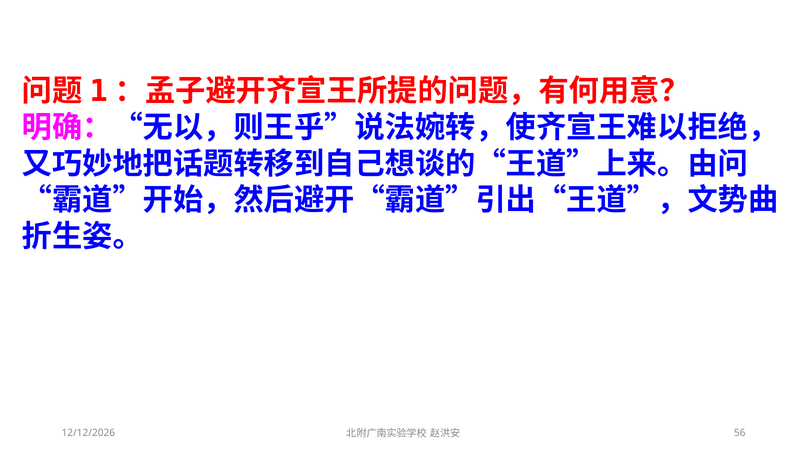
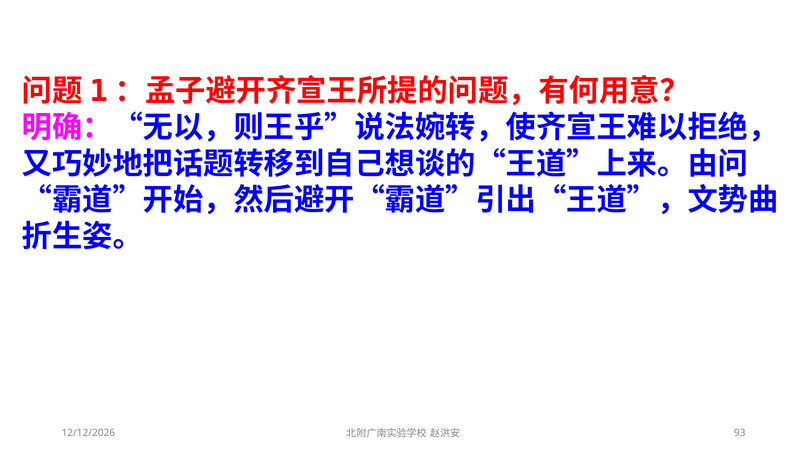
56: 56 -> 93
